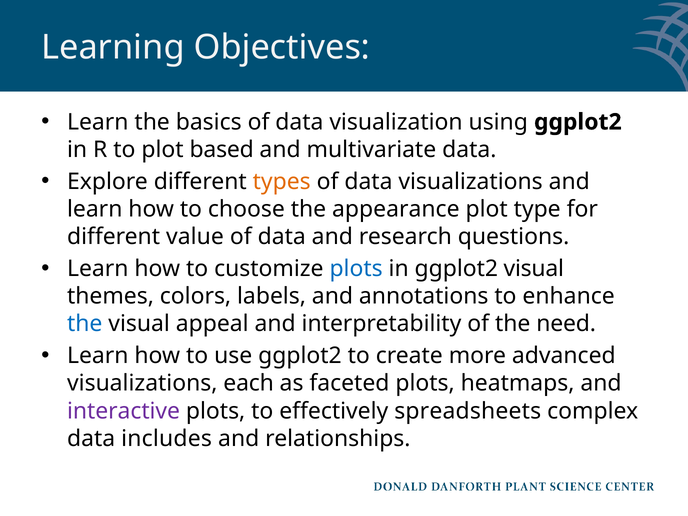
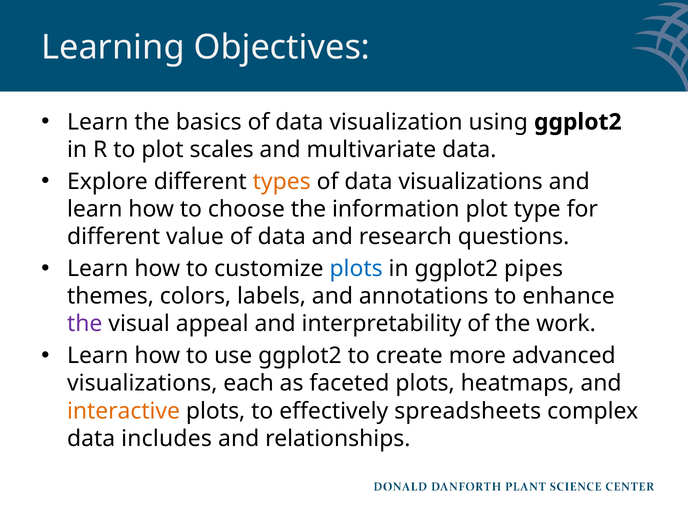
based: based -> scales
appearance: appearance -> information
ggplot2 visual: visual -> pipes
the at (85, 324) colour: blue -> purple
need: need -> work
interactive colour: purple -> orange
